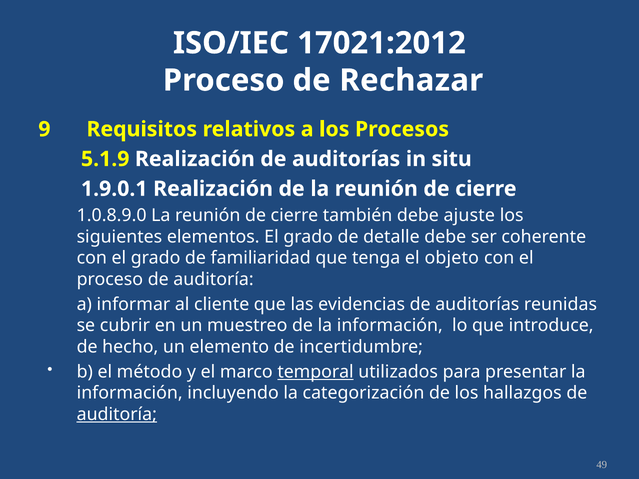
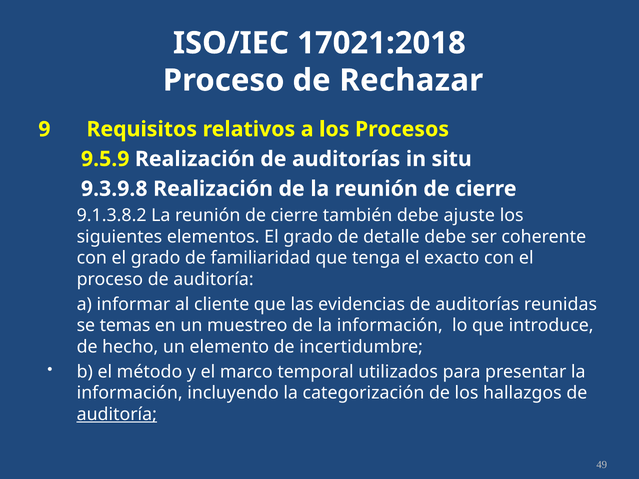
17021:2012: 17021:2012 -> 17021:2018
5.1.9: 5.1.9 -> 9.5.9
1.9.0.1: 1.9.0.1 -> 9.3.9.8
1.0.8.9.0: 1.0.8.9.0 -> 9.1.3.8.2
objeto: objeto -> exacto
cubrir: cubrir -> temas
temporal underline: present -> none
